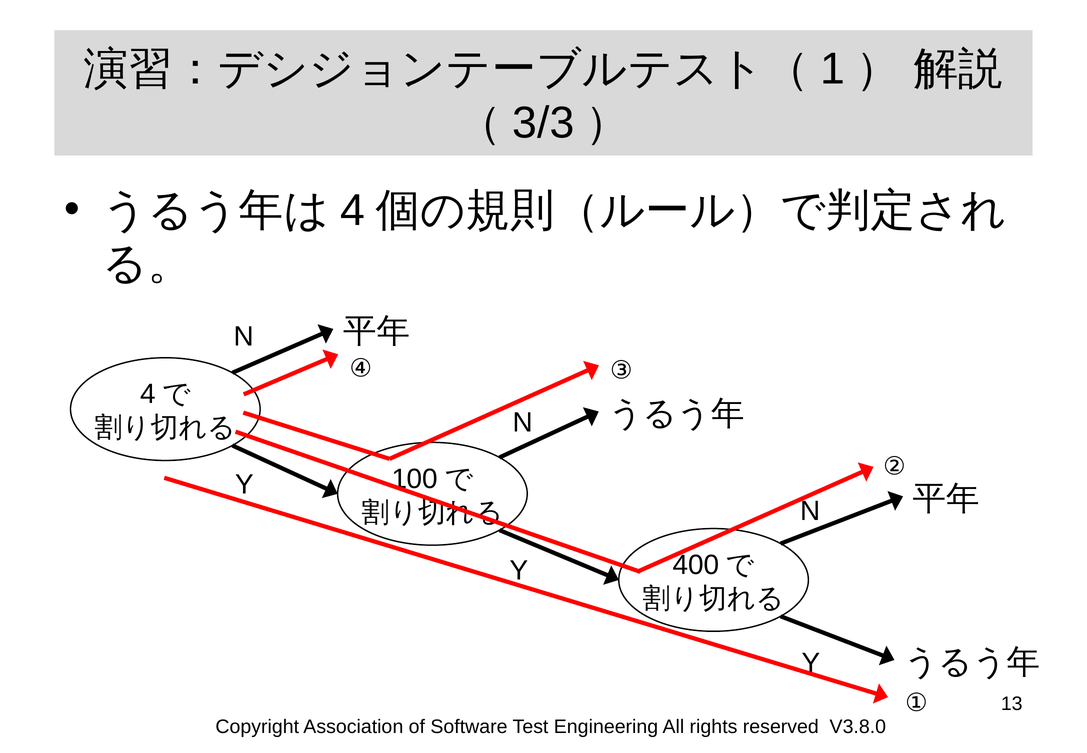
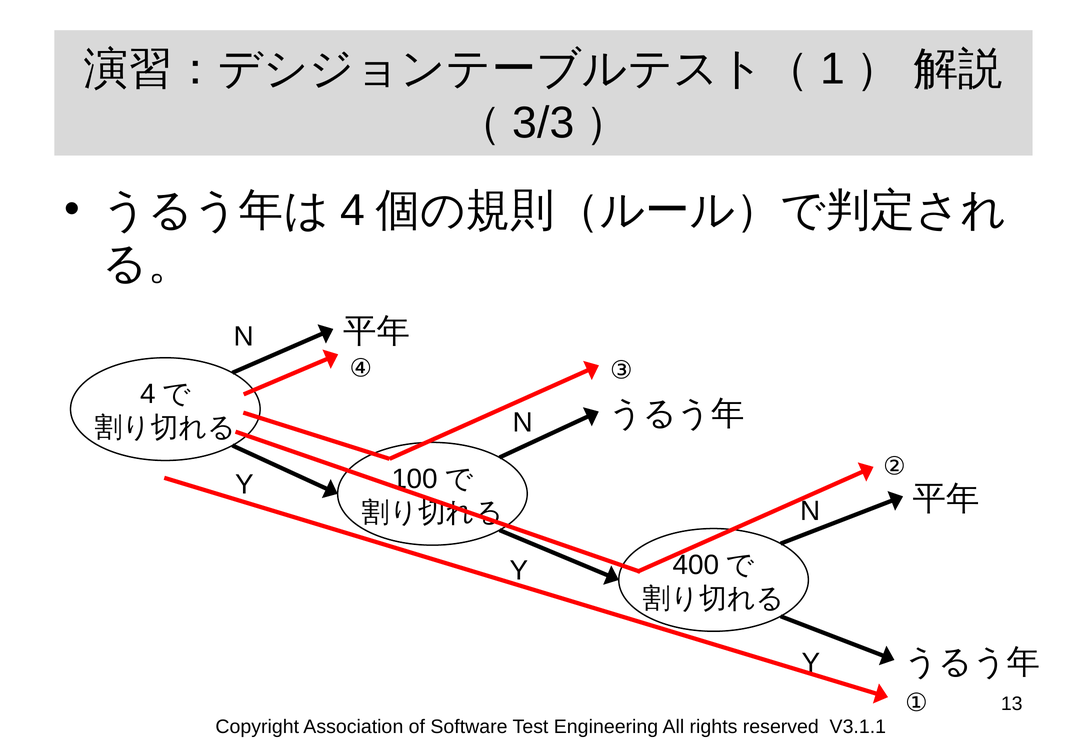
V3.8.0: V3.8.0 -> V3.1.1
